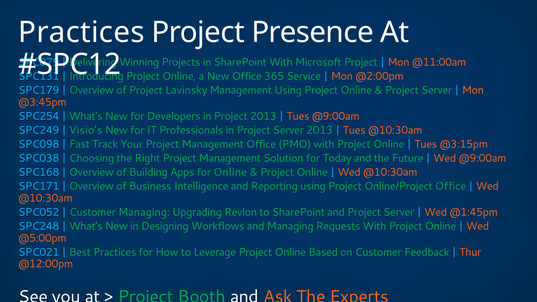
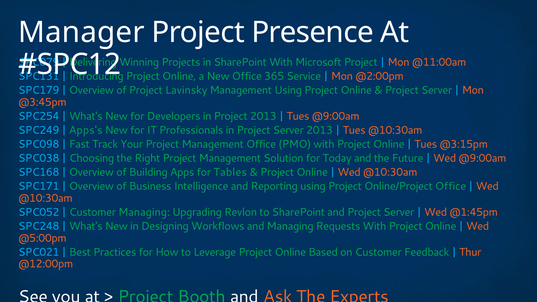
Practices at (81, 33): Practices -> Manager
Visio's: Visio's -> Apps's
for Online: Online -> Tables
